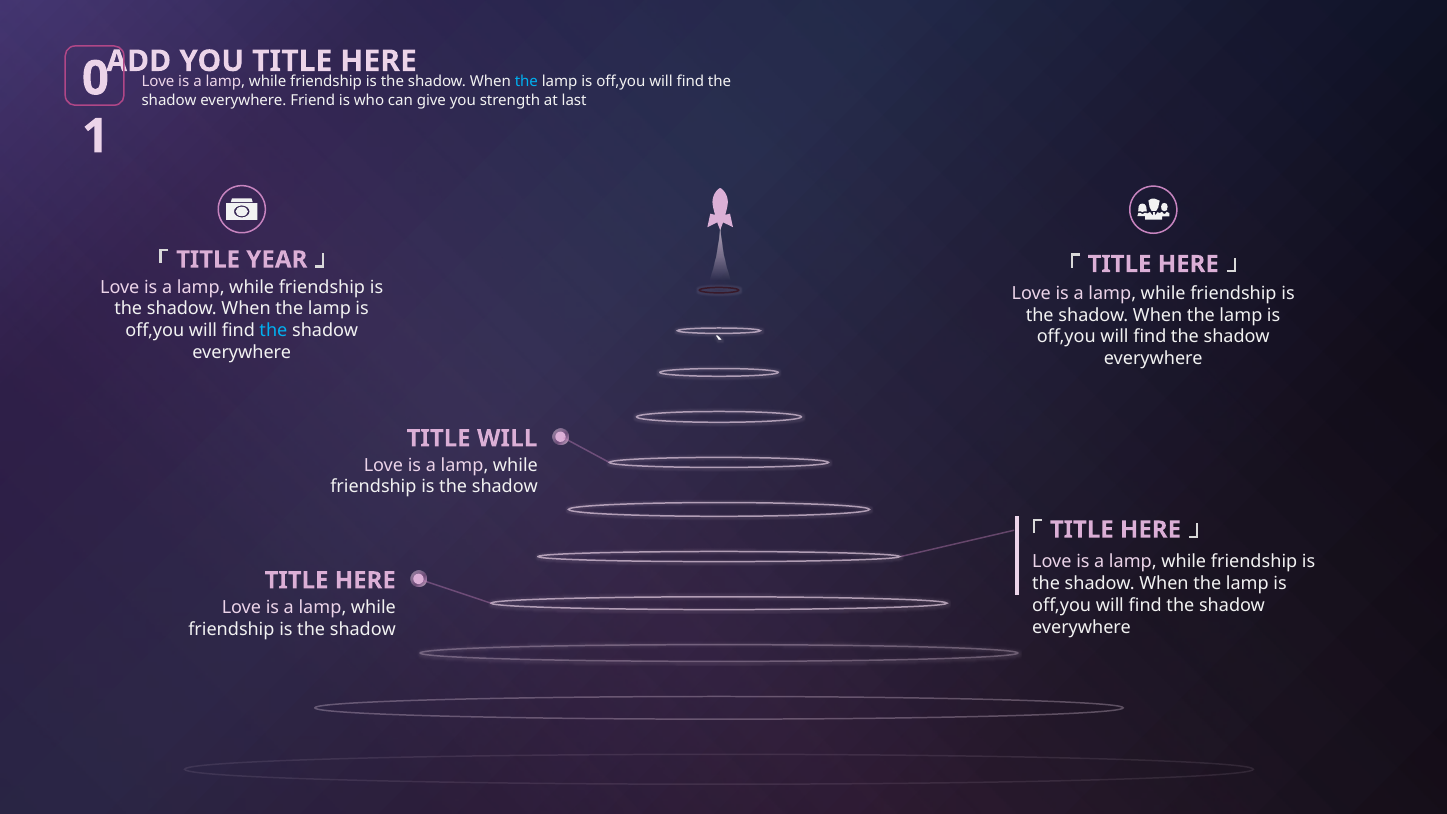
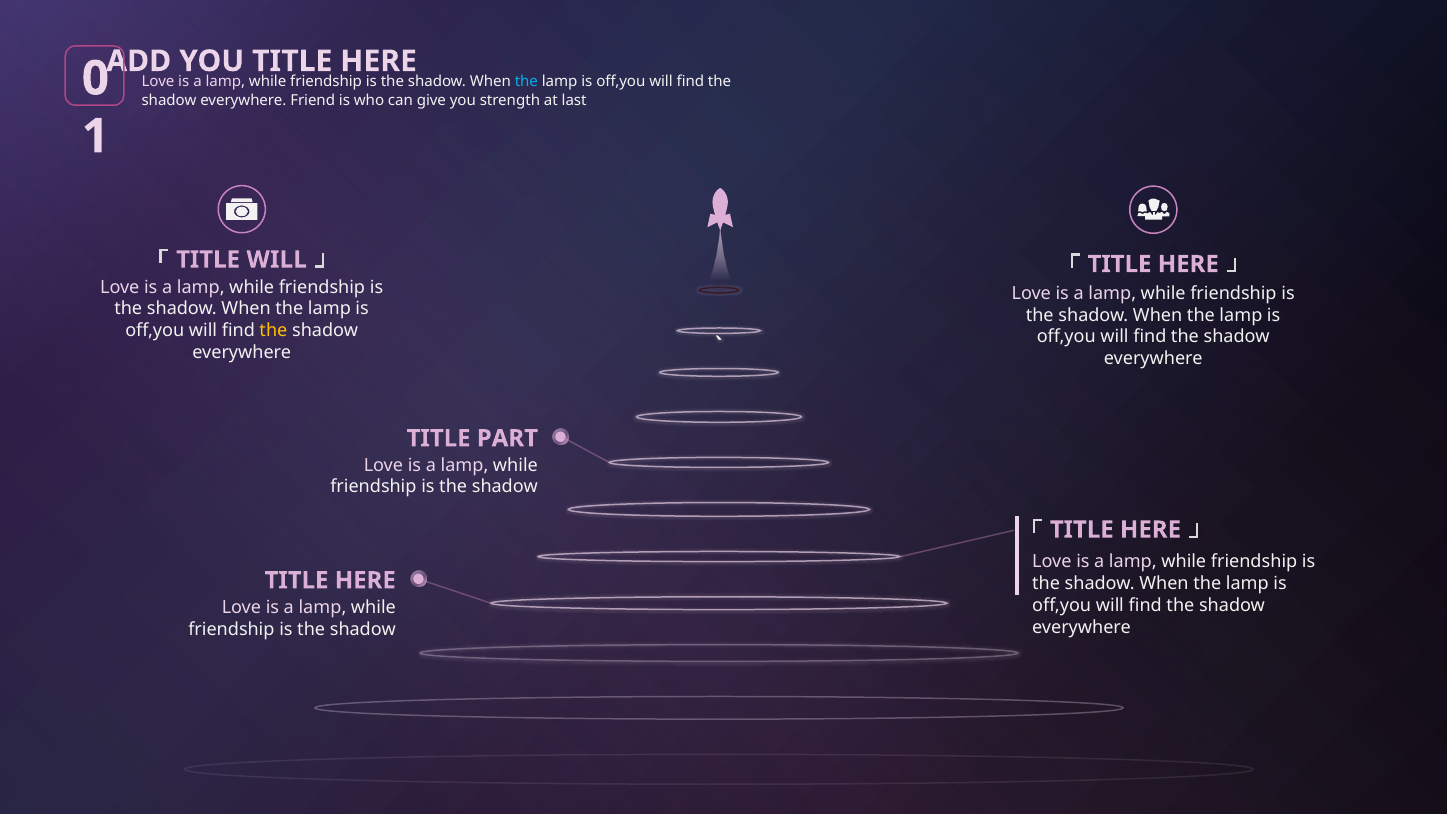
TITLE YEAR: YEAR -> WILL
the at (273, 330) colour: light blue -> yellow
TITLE WILL: WILL -> PART
